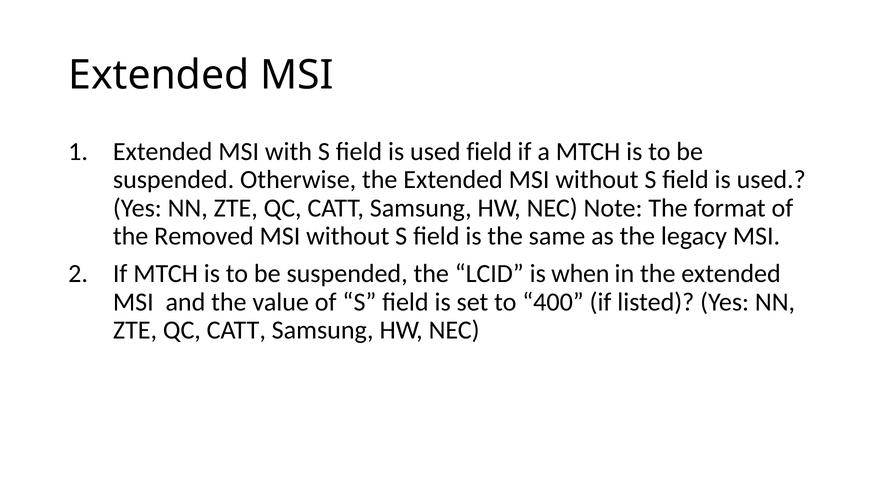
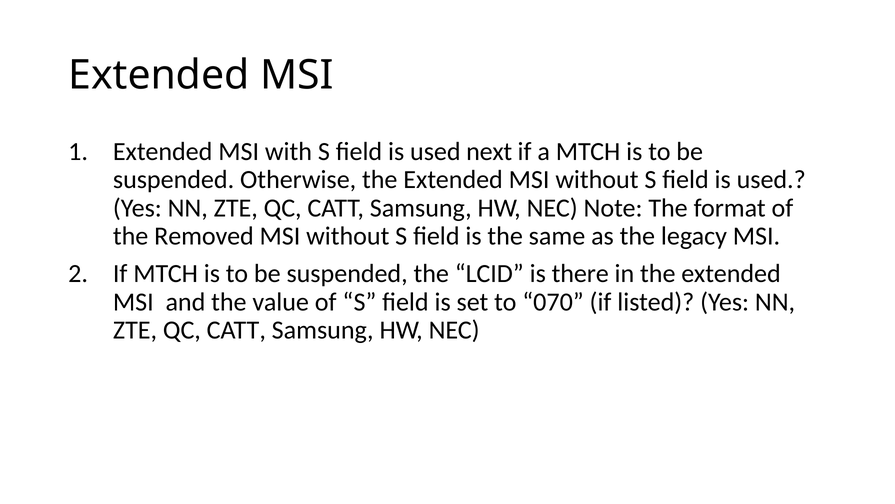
used field: field -> next
when: when -> there
400: 400 -> 070
